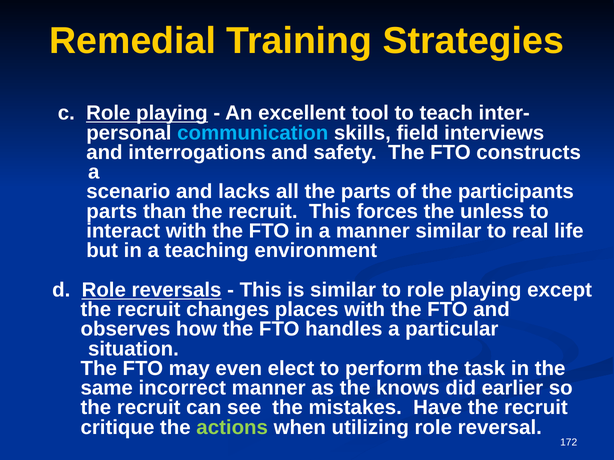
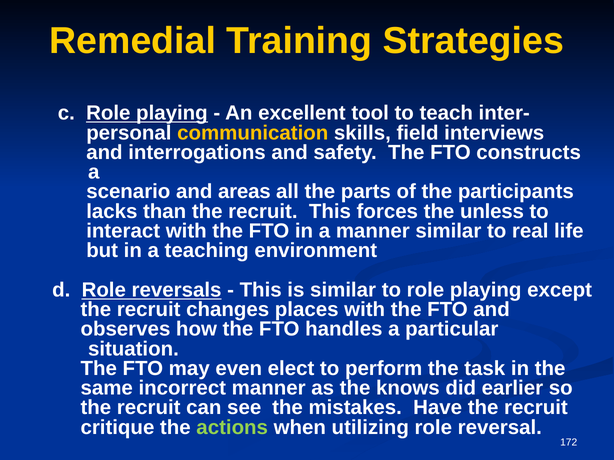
communication colour: light blue -> yellow
lacks: lacks -> areas
parts at (112, 212): parts -> lacks
